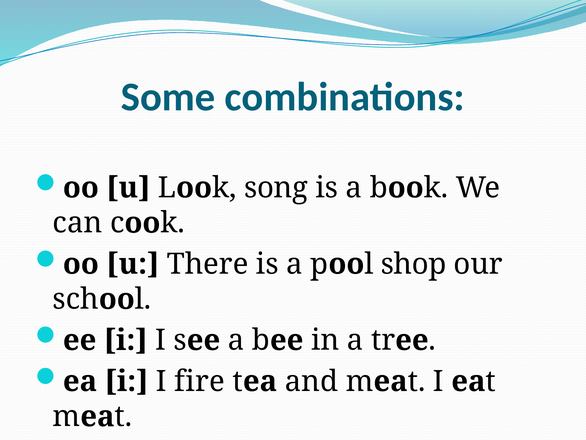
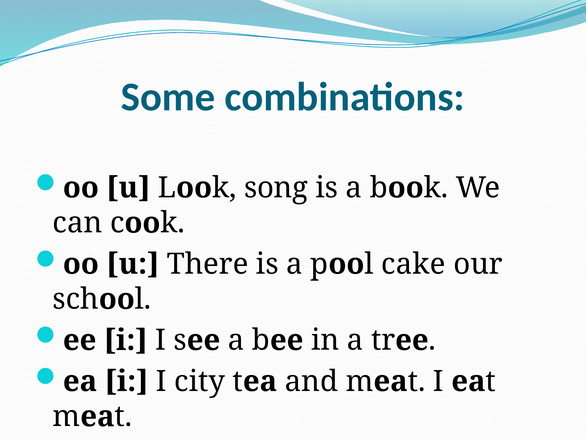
shop: shop -> cake
fire: fire -> city
